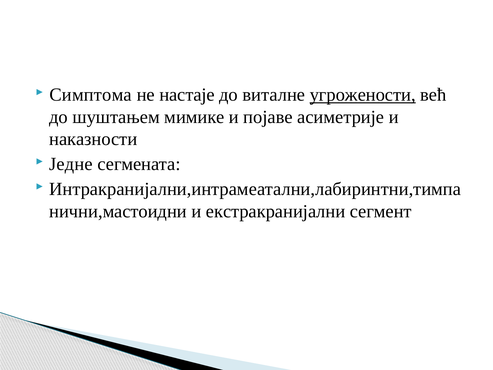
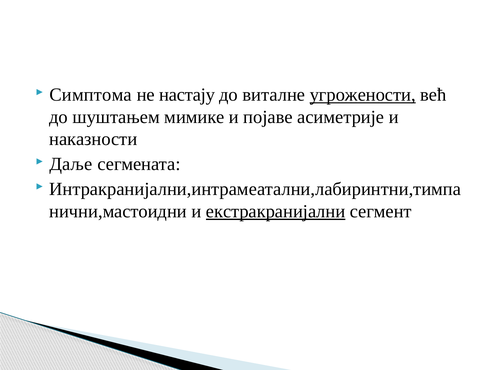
настаје: настаје -> настају
Једне: Једне -> Даље
екстракранијални underline: none -> present
